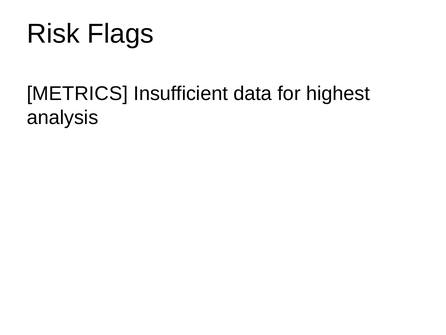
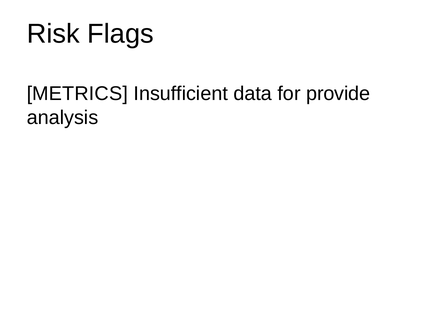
highest: highest -> provide
